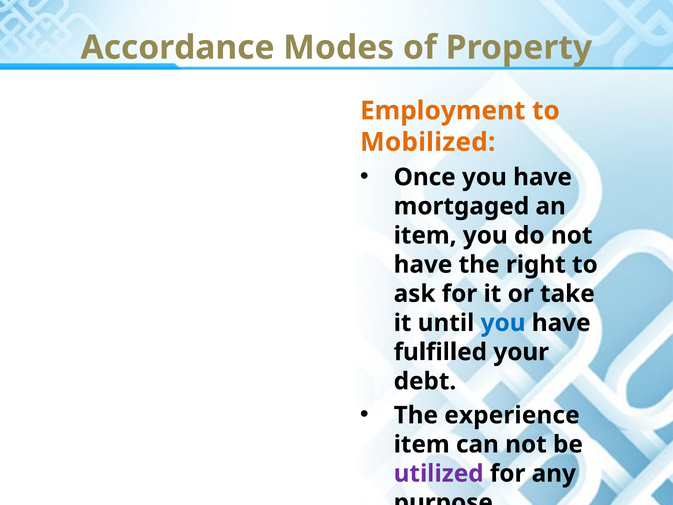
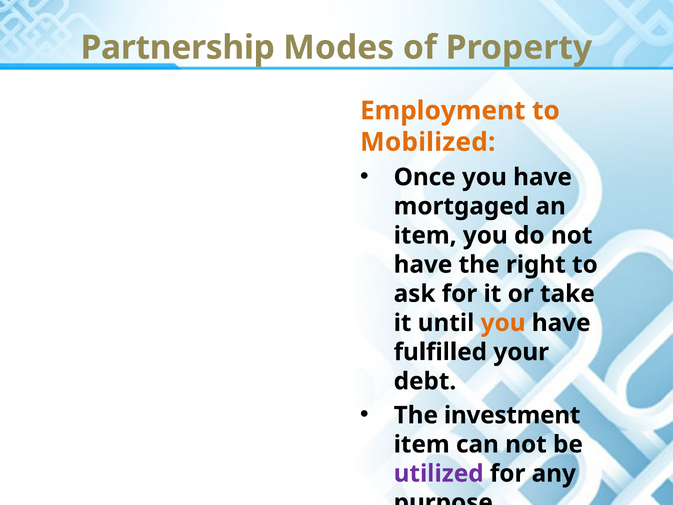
Accordance: Accordance -> Partnership
you at (503, 323) colour: blue -> orange
experience: experience -> investment
